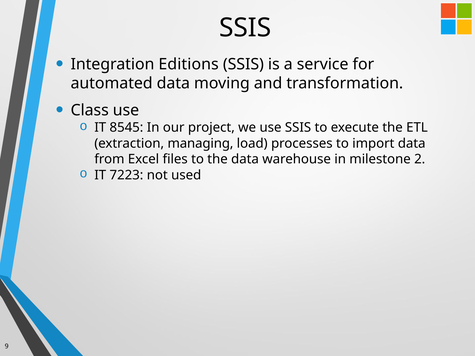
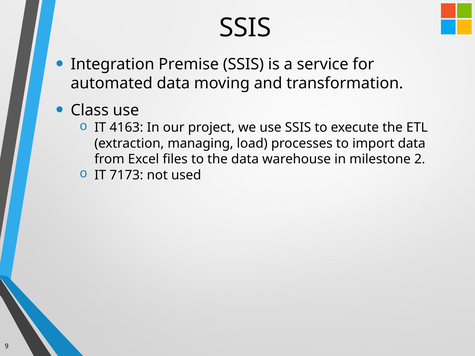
Editions: Editions -> Premise
8545: 8545 -> 4163
7223: 7223 -> 7173
